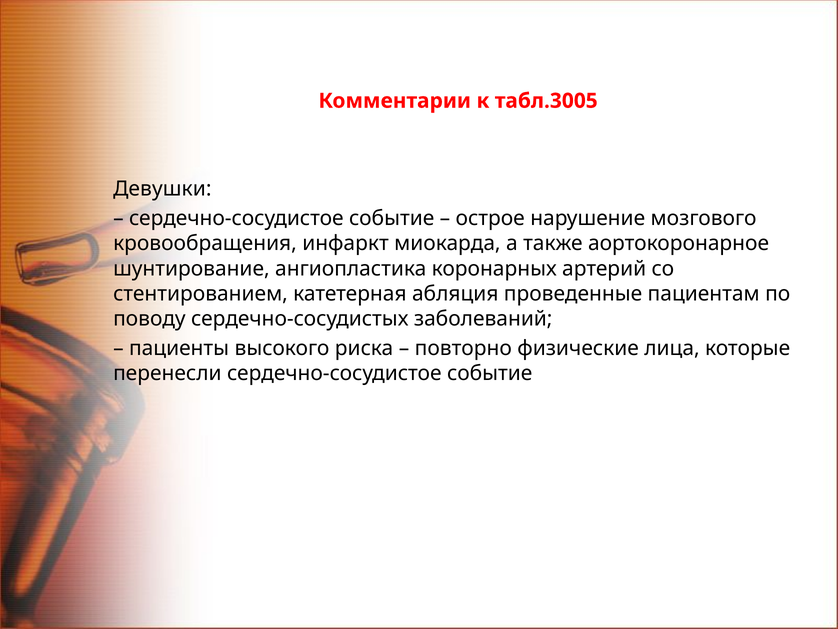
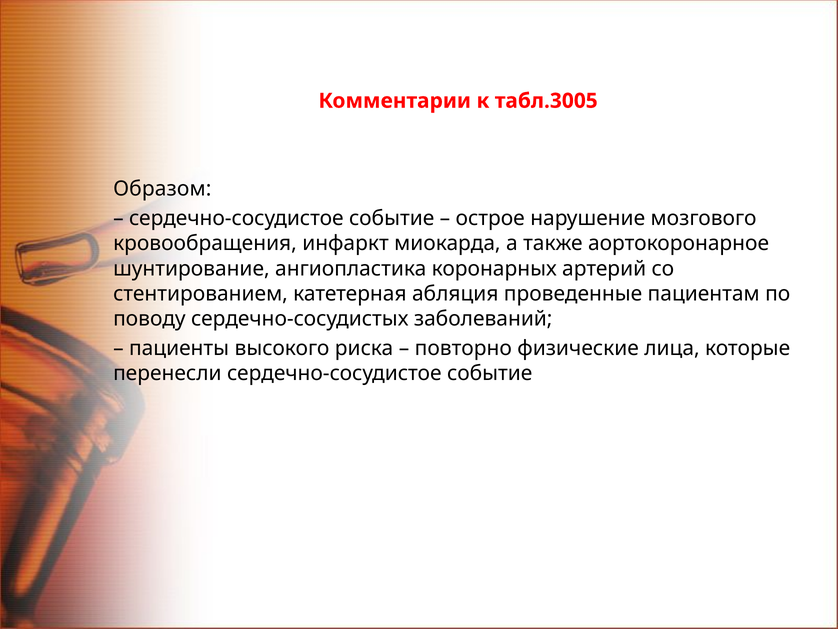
Девушки: Девушки -> Образом
